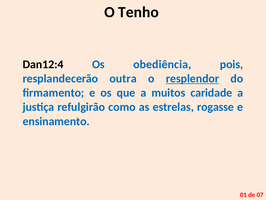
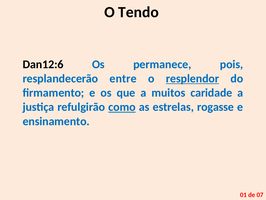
Tenho: Tenho -> Tendo
Dan12:4: Dan12:4 -> Dan12:6
obediência: obediência -> permanece
outra: outra -> entre
como underline: none -> present
